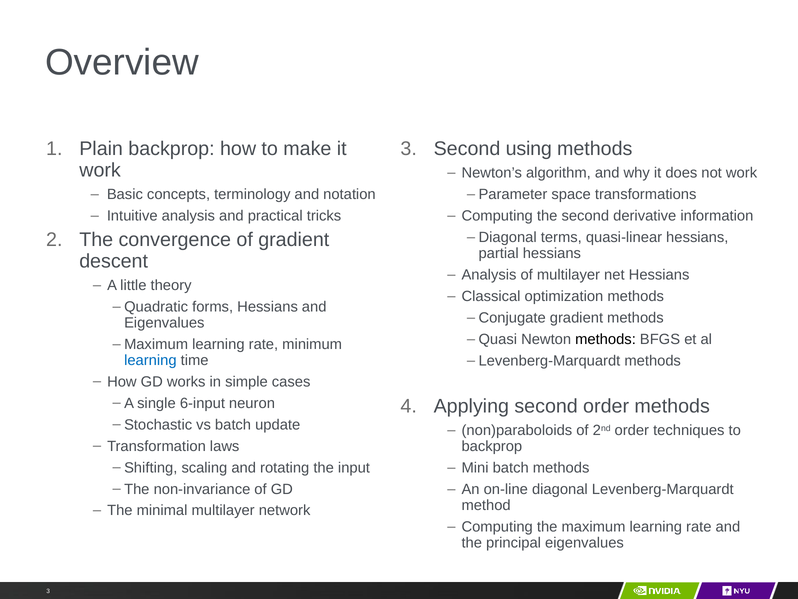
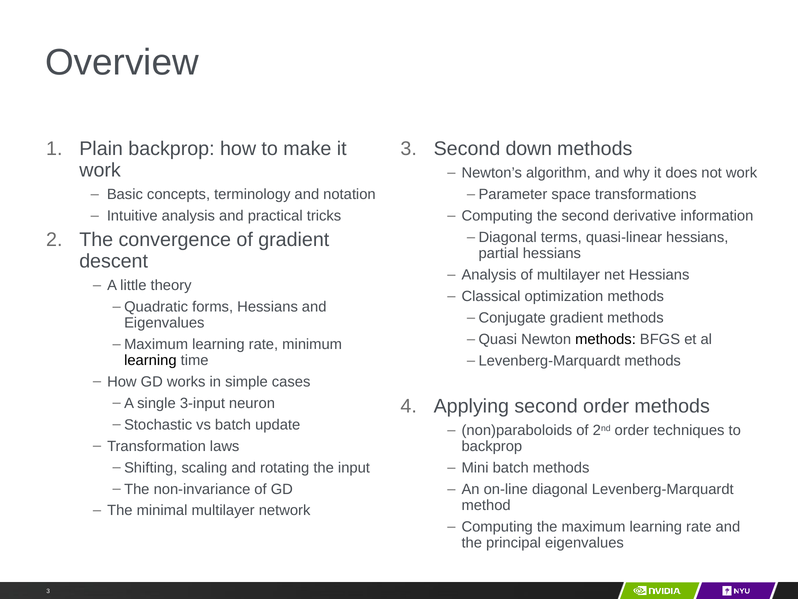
using: using -> down
learning at (150, 360) colour: blue -> black
6-input: 6-input -> 3-input
